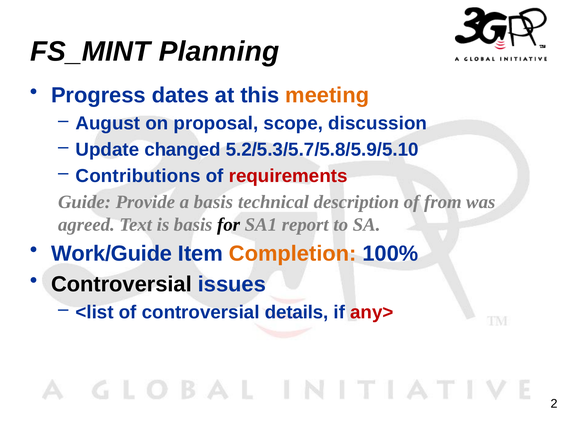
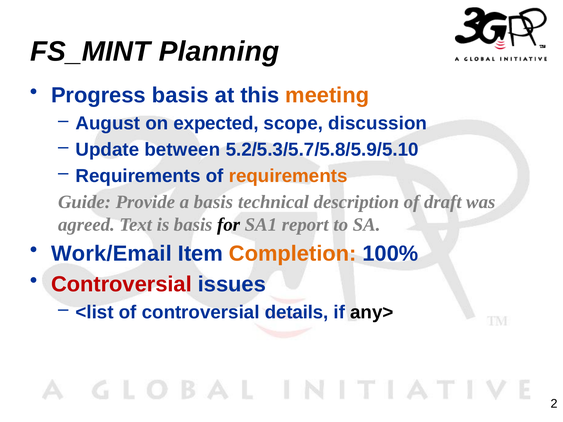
Progress dates: dates -> basis
proposal: proposal -> expected
changed: changed -> between
Contributions at (138, 176): Contributions -> Requirements
requirements at (288, 176) colour: red -> orange
from: from -> draft
Work/Guide: Work/Guide -> Work/Email
Controversial at (121, 284) colour: black -> red
any> colour: red -> black
